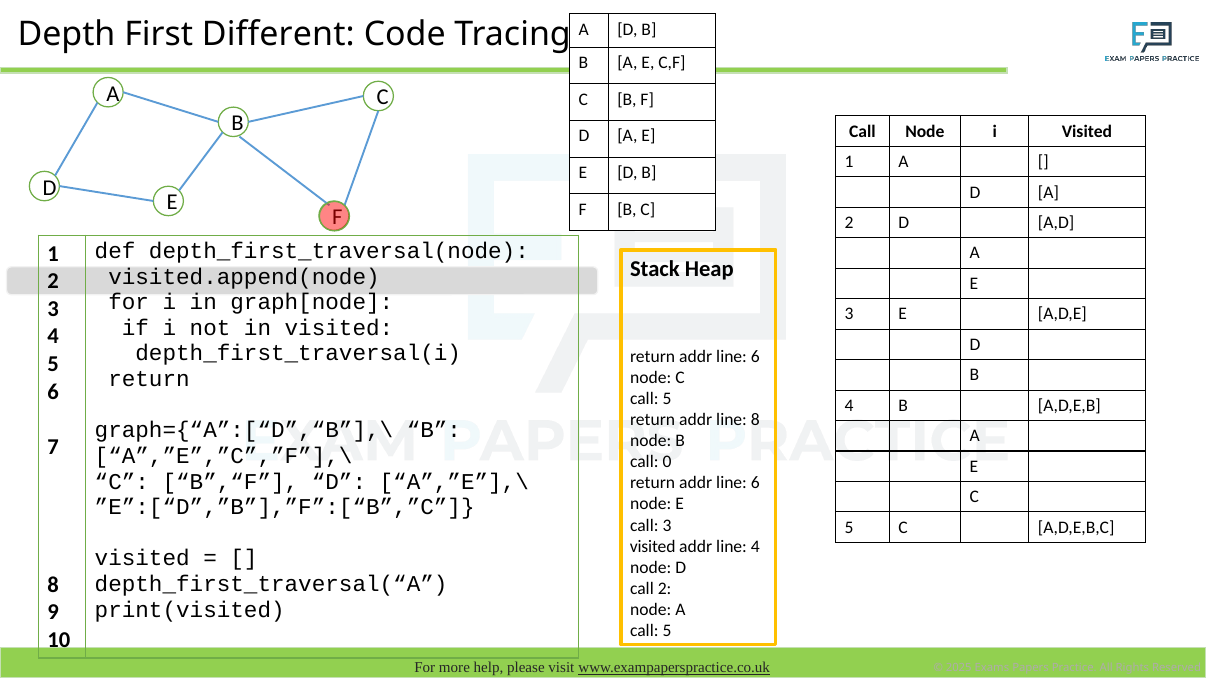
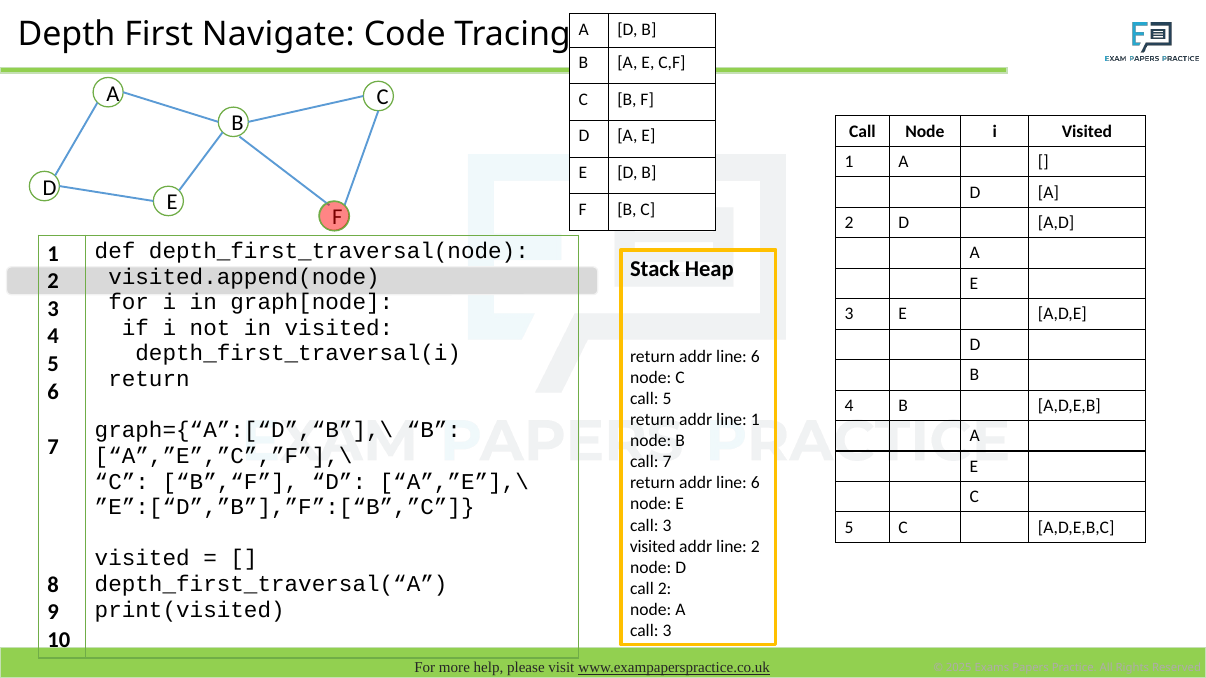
Different: Different -> Navigate
line 8: 8 -> 1
call 0: 0 -> 7
line 4: 4 -> 2
5 at (667, 631): 5 -> 3
